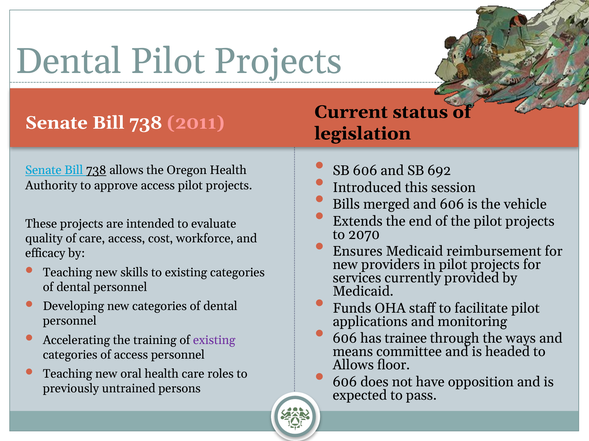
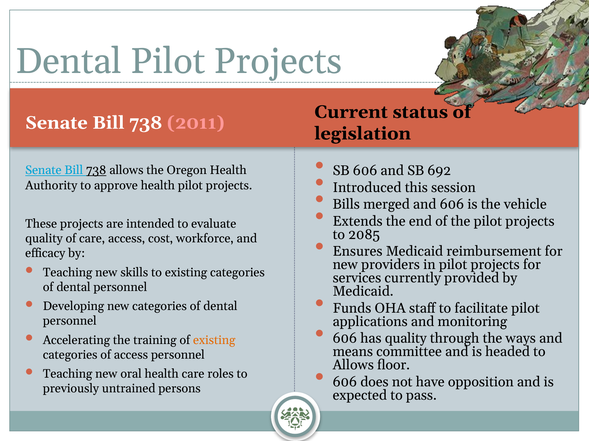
approve access: access -> health
2070: 2070 -> 2085
has trainee: trainee -> quality
existing at (214, 341) colour: purple -> orange
